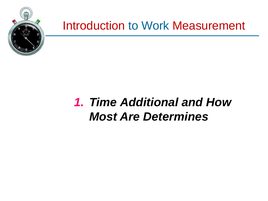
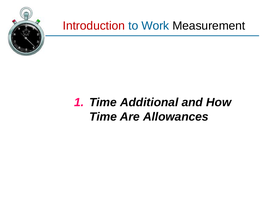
Measurement colour: red -> black
Most at (103, 117): Most -> Time
Determines: Determines -> Allowances
